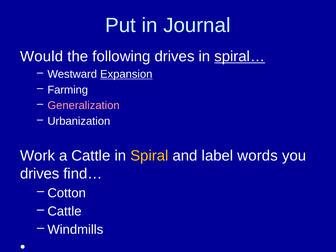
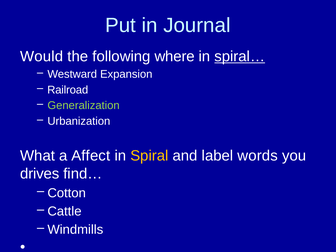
following drives: drives -> where
Expansion underline: present -> none
Farming: Farming -> Railroad
Generalization colour: pink -> light green
Work: Work -> What
a Cattle: Cattle -> Affect
